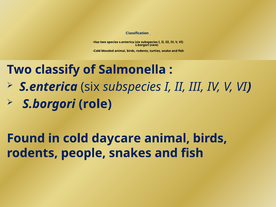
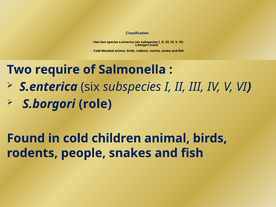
classify: classify -> require
daycare: daycare -> children
